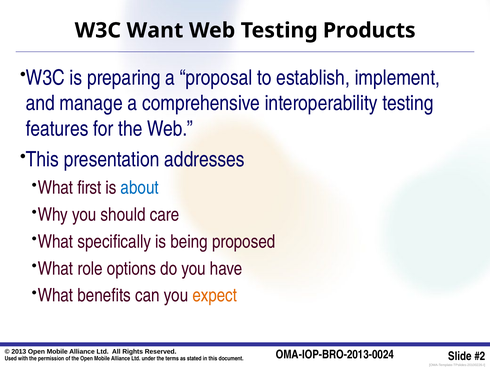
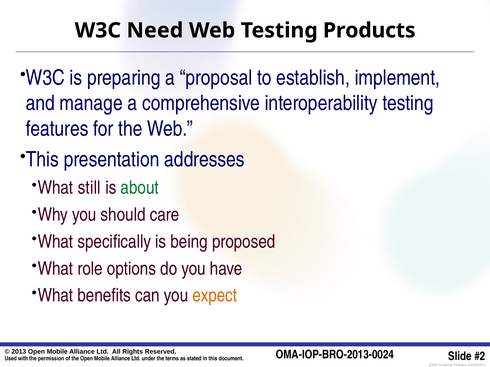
Want: Want -> Need
first: first -> still
about colour: blue -> green
